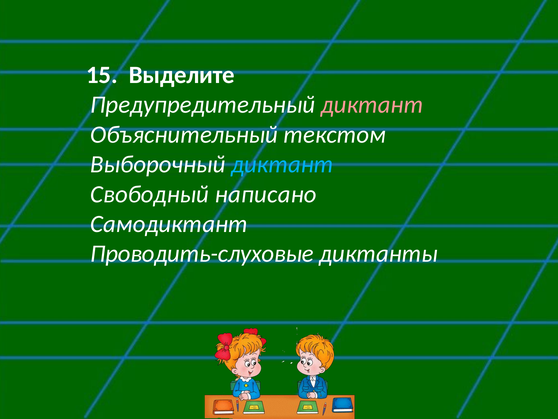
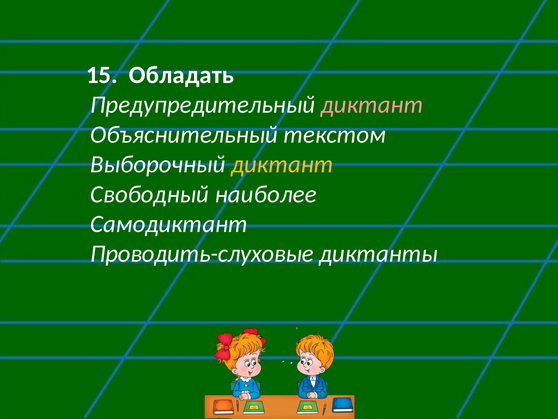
Выделите: Выделите -> Обладать
диктант at (282, 164) colour: light blue -> yellow
написано: написано -> наиболее
